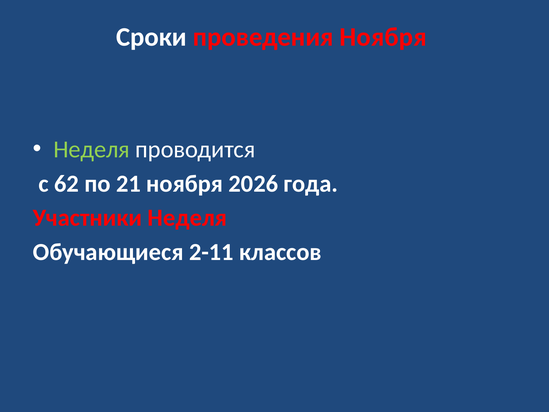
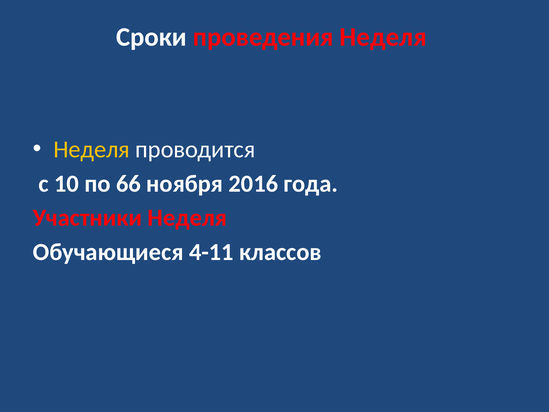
проведения Ноября: Ноября -> Неделя
Неделя at (92, 149) colour: light green -> yellow
62: 62 -> 10
21: 21 -> 66
2026: 2026 -> 2016
2-11: 2-11 -> 4-11
